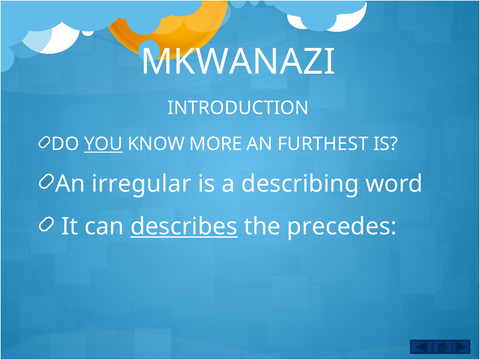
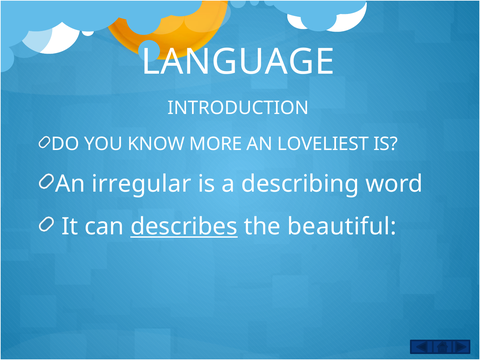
MKWANAZI: MKWANAZI -> LANGUAGE
YOU underline: present -> none
FURTHEST: FURTHEST -> LOVELIEST
precedes: precedes -> beautiful
